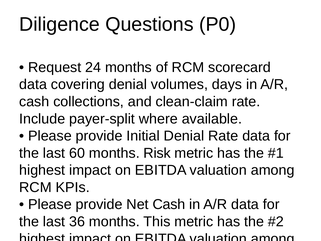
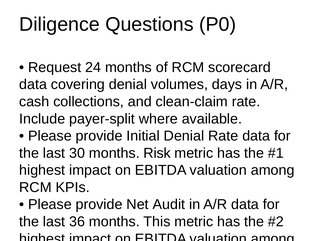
60: 60 -> 30
Net Cash: Cash -> Audit
